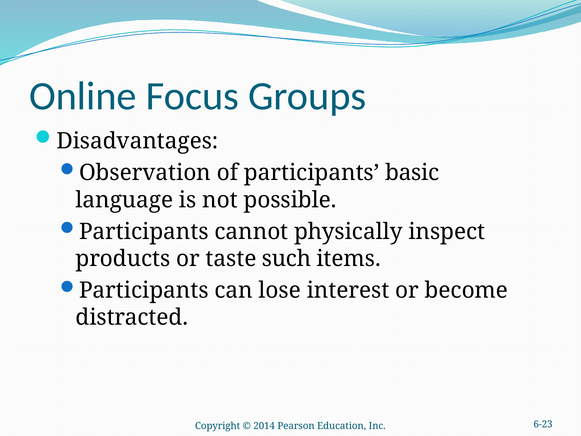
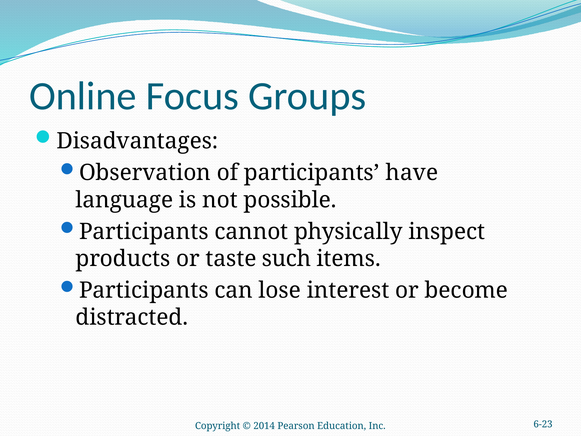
basic: basic -> have
